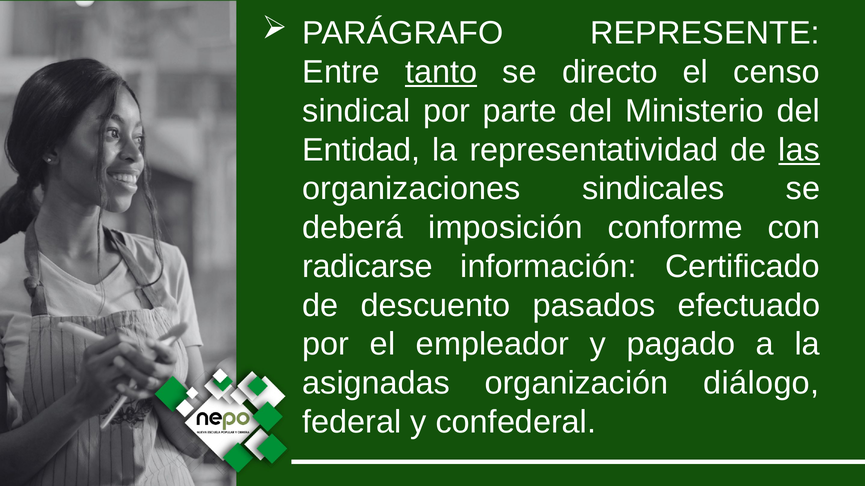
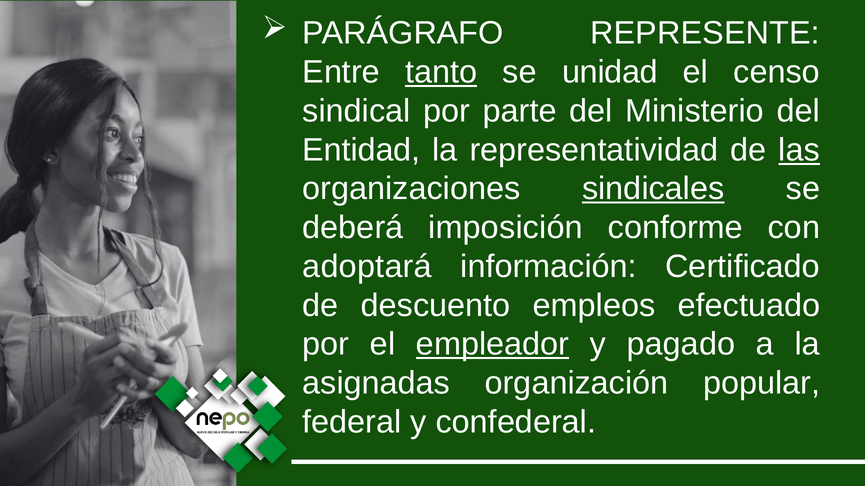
directo: directo -> unidad
sindicales underline: none -> present
radicarse: radicarse -> adoptará
pasados: pasados -> empleos
empleador underline: none -> present
diálogo: diálogo -> popular
